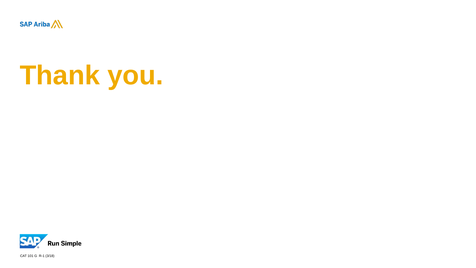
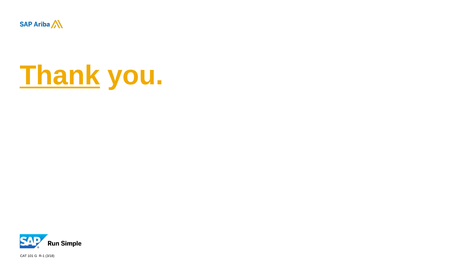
Thank underline: none -> present
